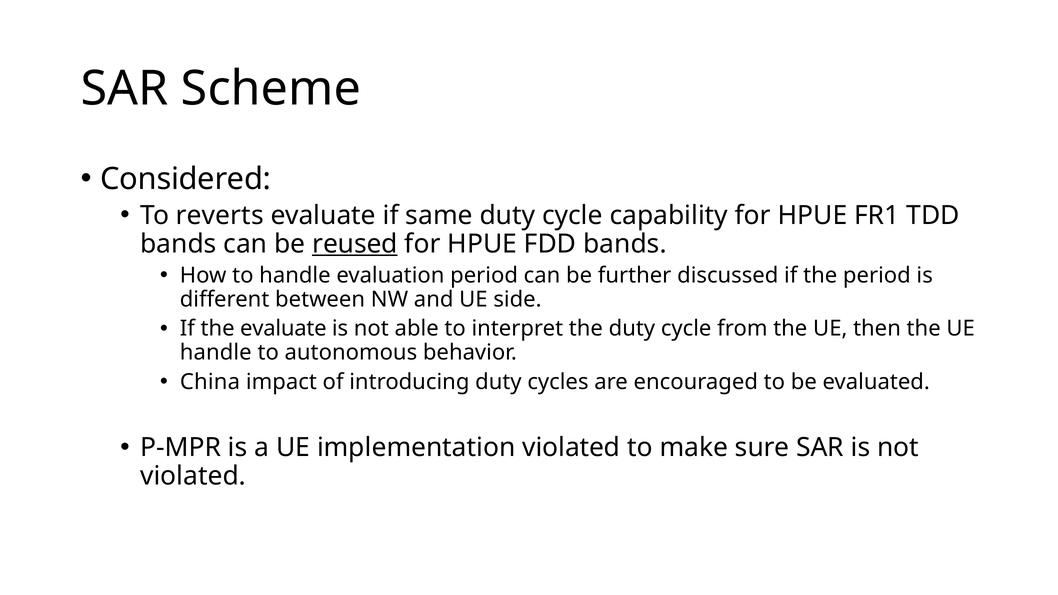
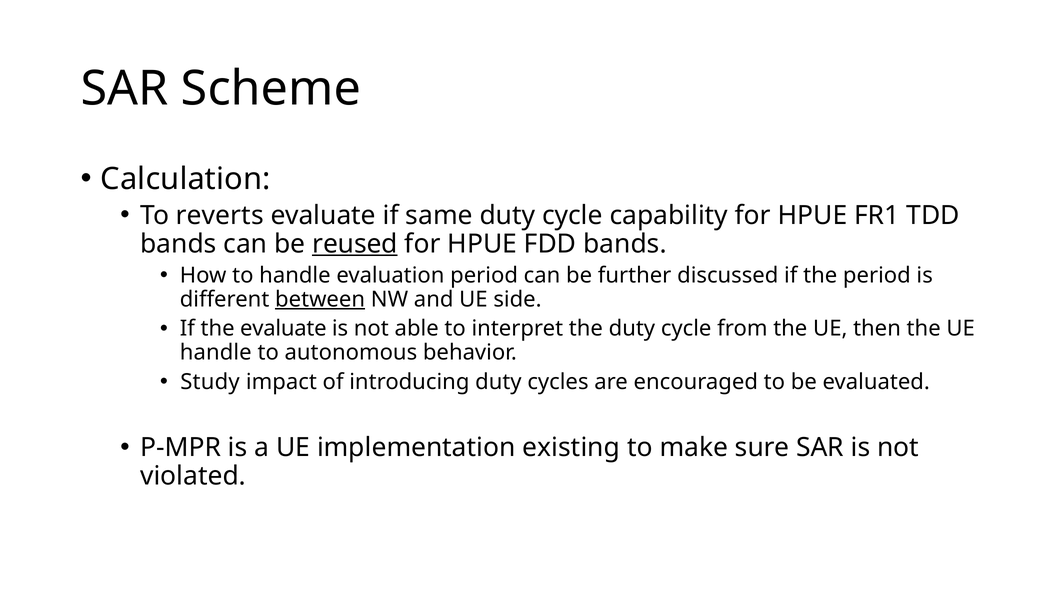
Considered: Considered -> Calculation
between underline: none -> present
China: China -> Study
implementation violated: violated -> existing
